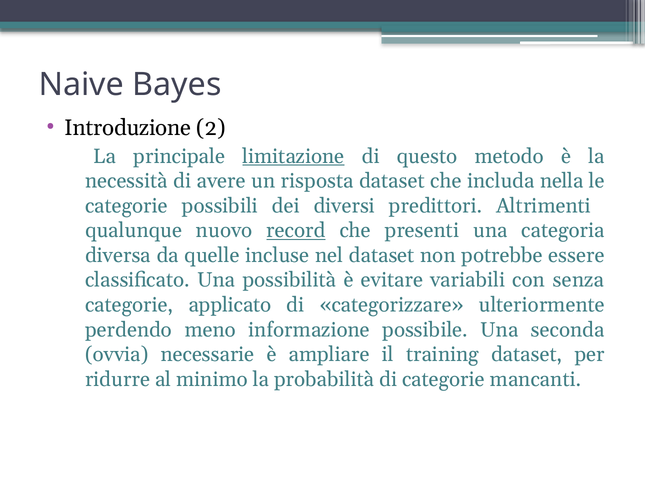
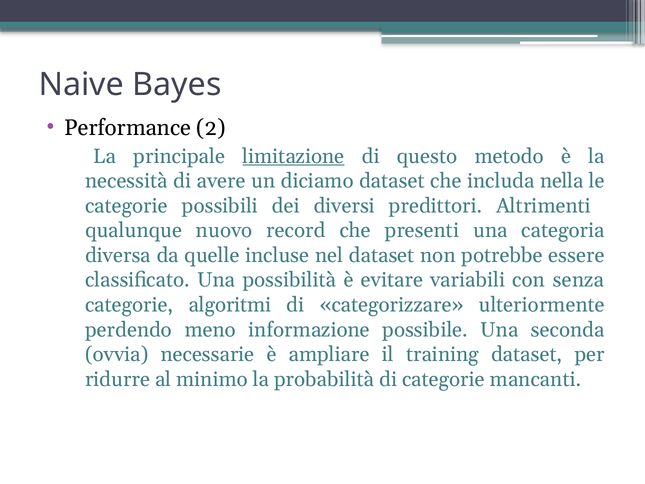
Introduzione: Introduzione -> Performance
risposta: risposta -> diciamo
record underline: present -> none
applicato: applicato -> algoritmi
